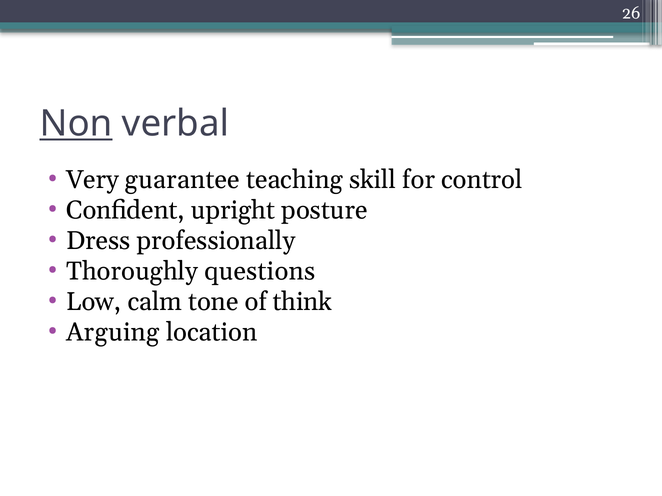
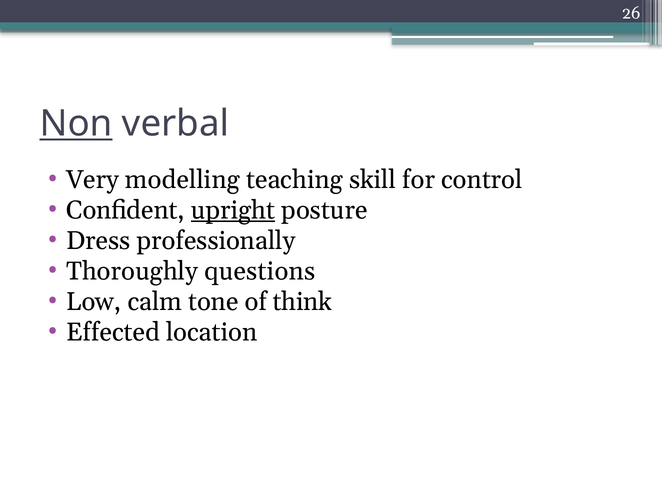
guarantee: guarantee -> modelling
upright underline: none -> present
Arguing: Arguing -> Effected
